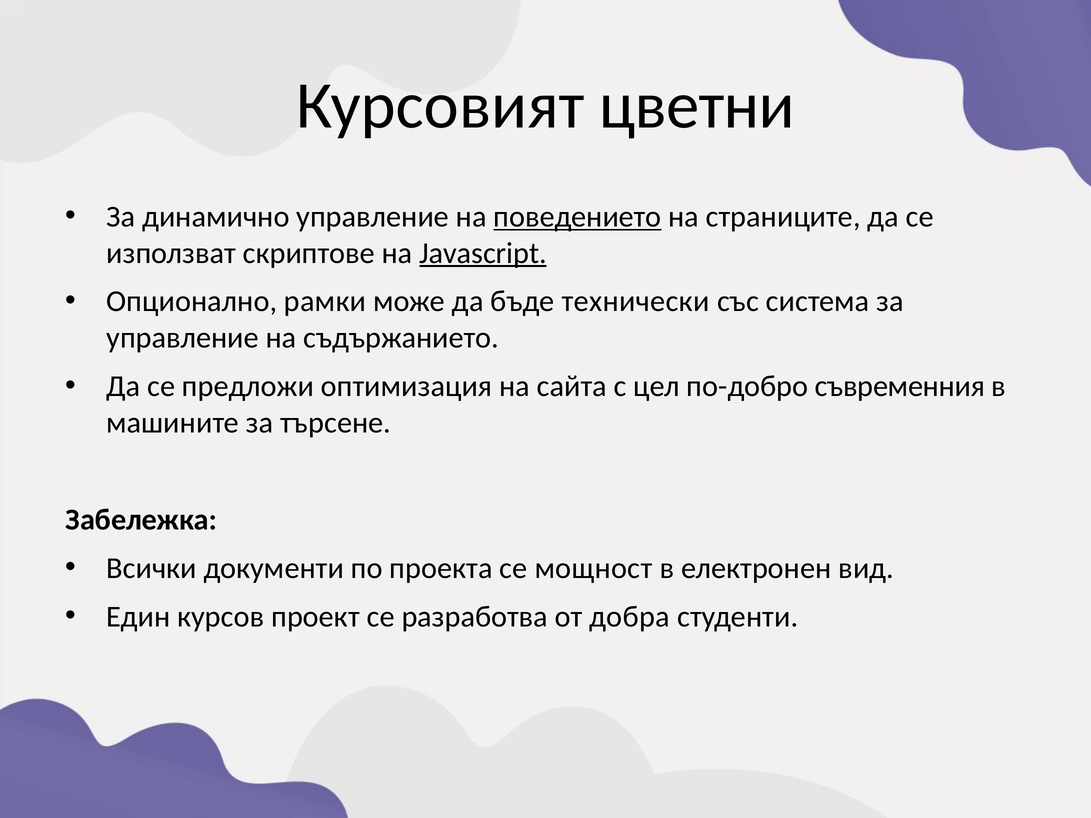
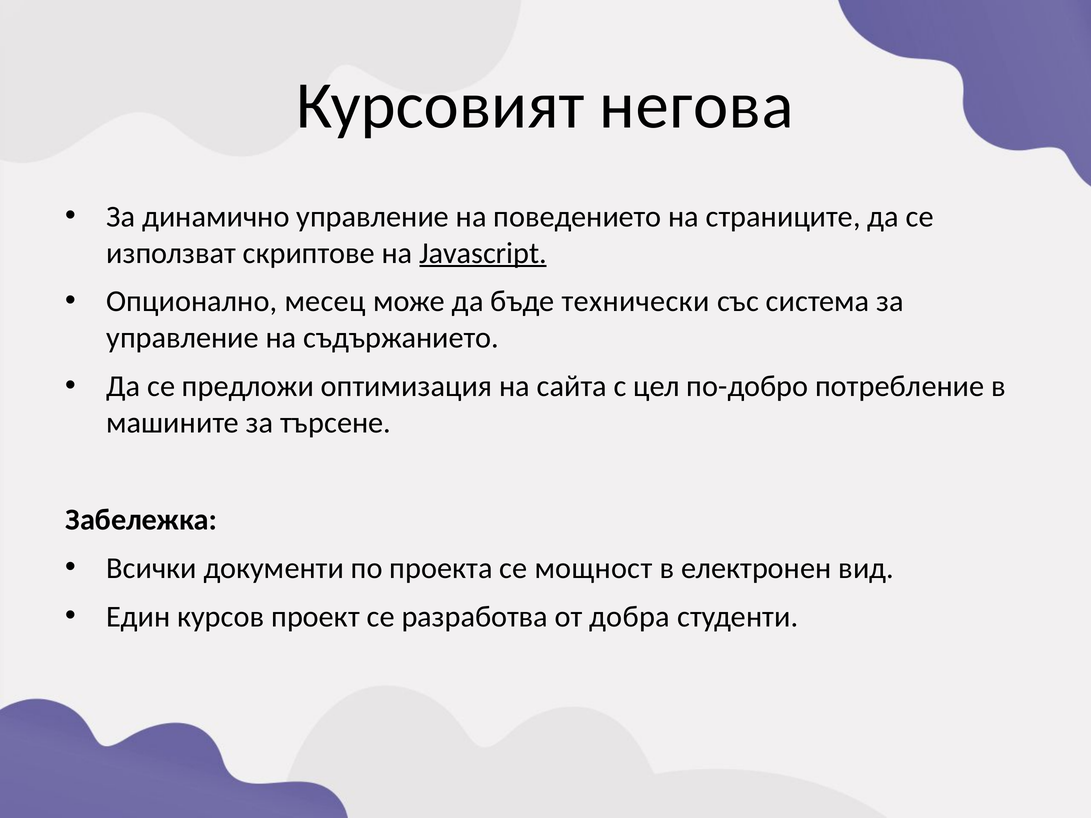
цветни: цветни -> негова
поведението underline: present -> none
рамки: рамки -> месец
съвременния: съвременния -> потребление
